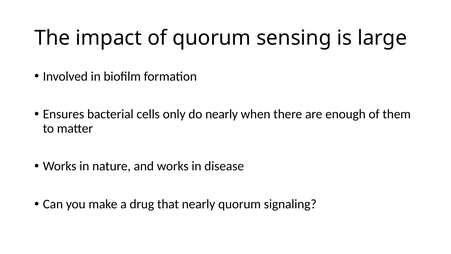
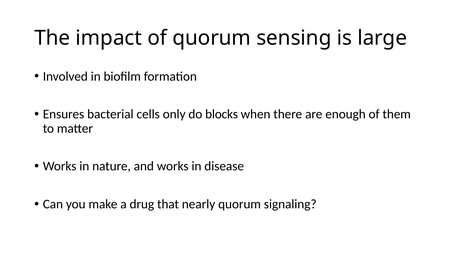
do nearly: nearly -> blocks
